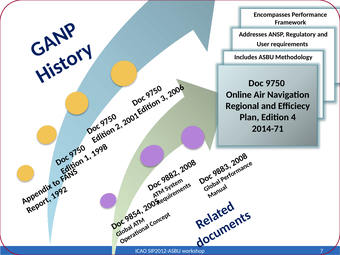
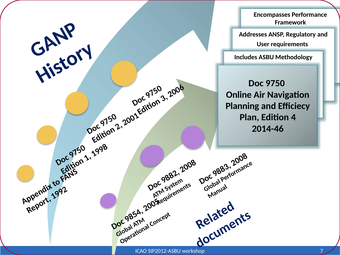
Regional: Regional -> Planning
2014-71: 2014-71 -> 2014-46
